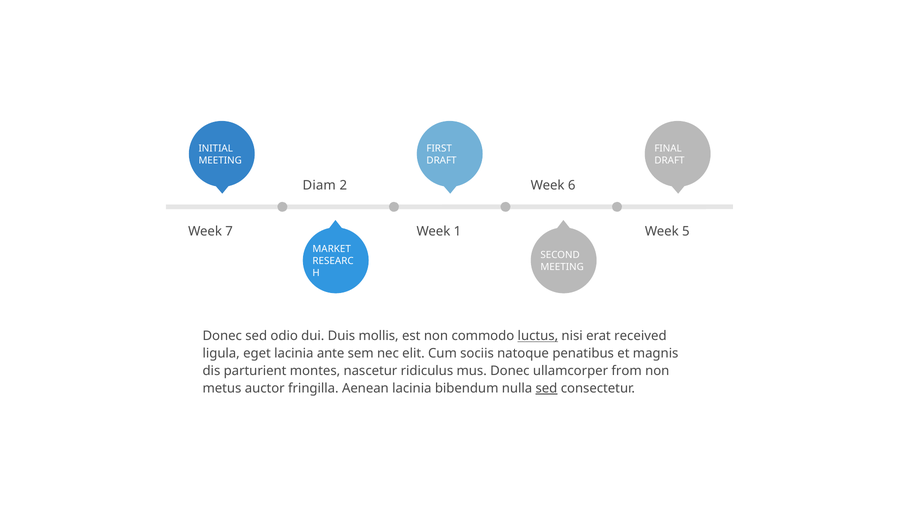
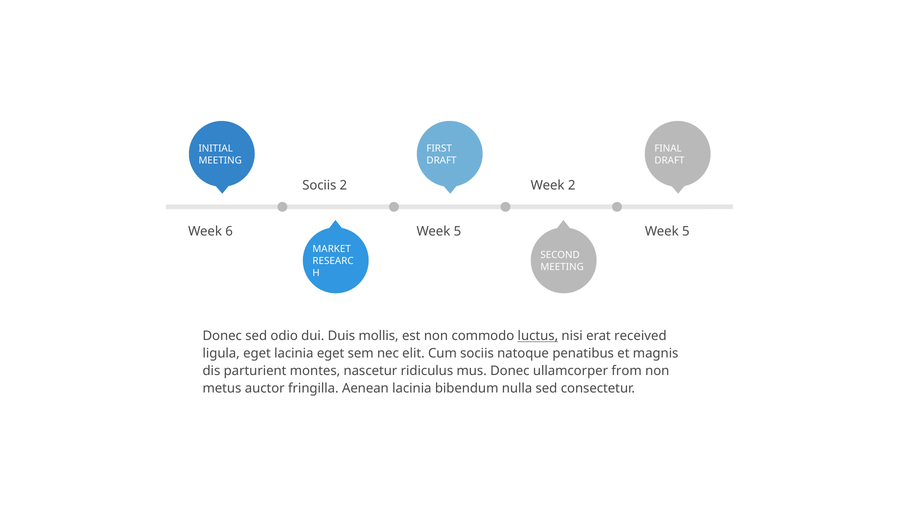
Diam at (319, 185): Diam -> Sociis
Week 6: 6 -> 2
7: 7 -> 6
1 at (457, 231): 1 -> 5
lacinia ante: ante -> eget
sed at (546, 388) underline: present -> none
